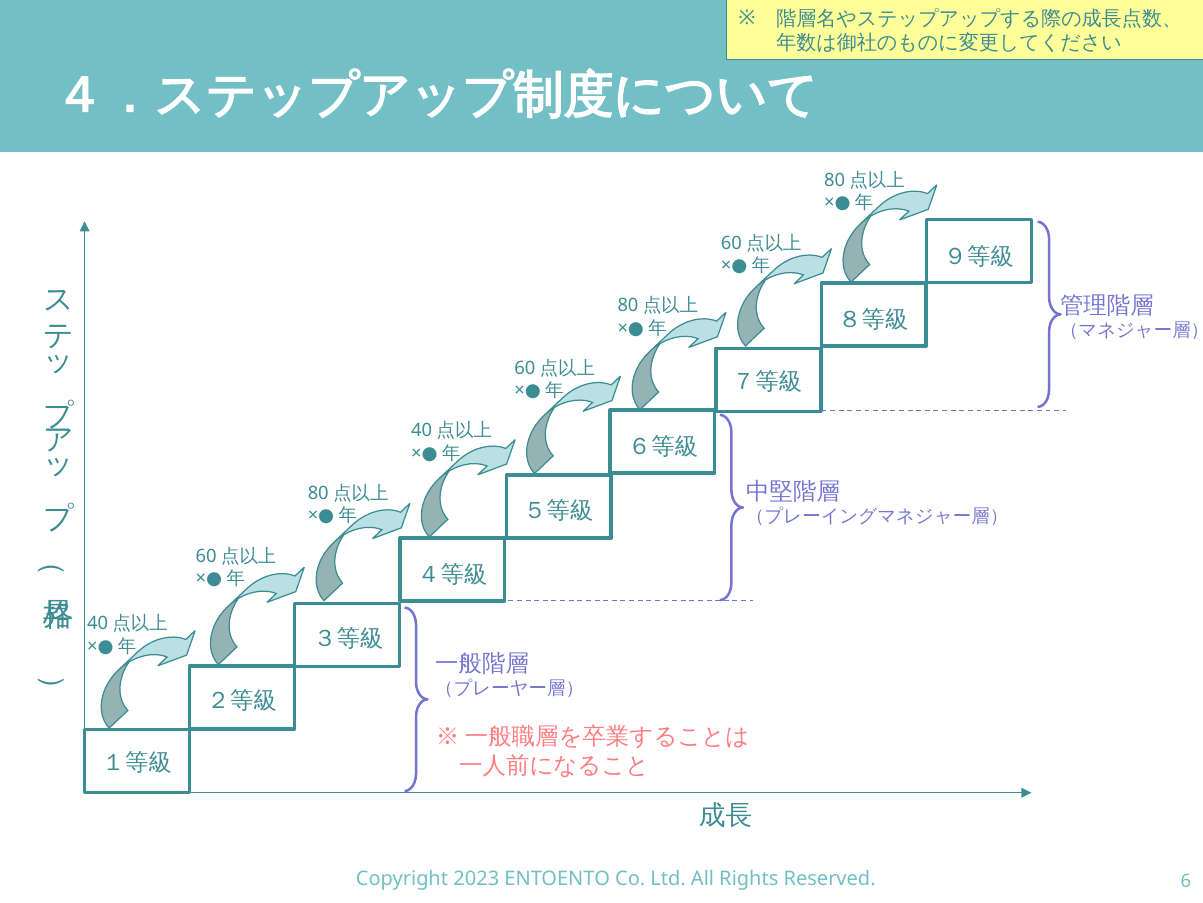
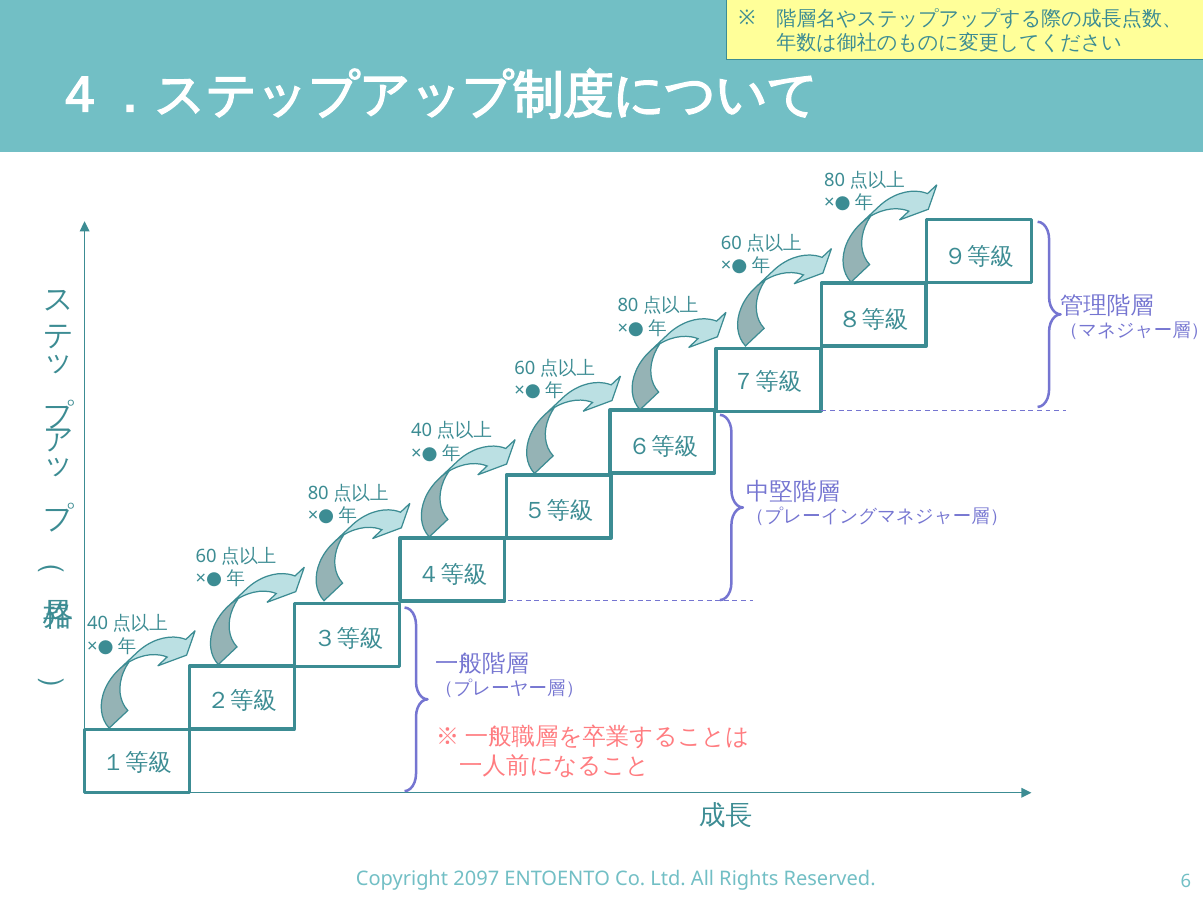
2023: 2023 -> 2097
